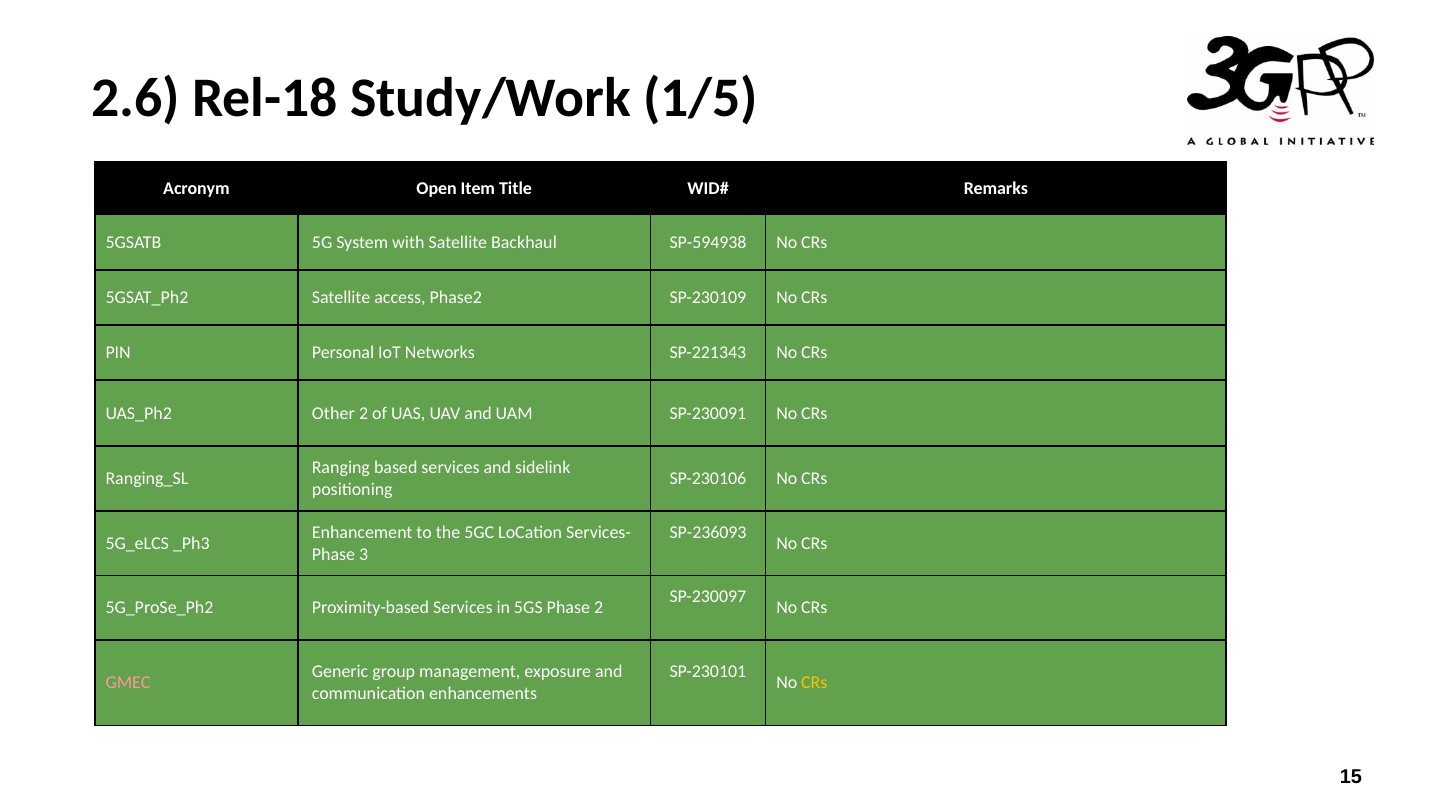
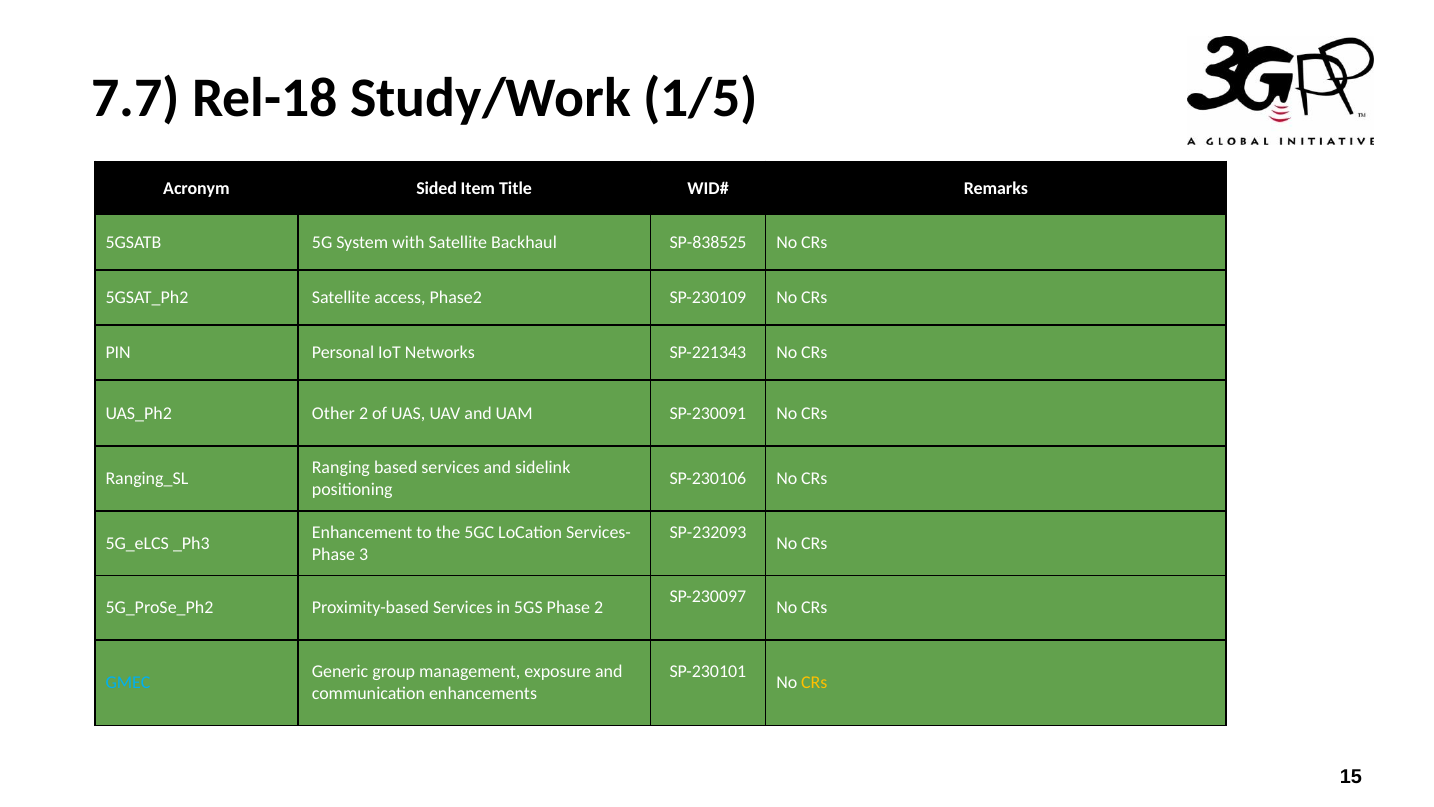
2.6: 2.6 -> 7.7
Open: Open -> Sided
SP-594938: SP-594938 -> SP-838525
SP-236093: SP-236093 -> SP-232093
GMEC colour: pink -> light blue
